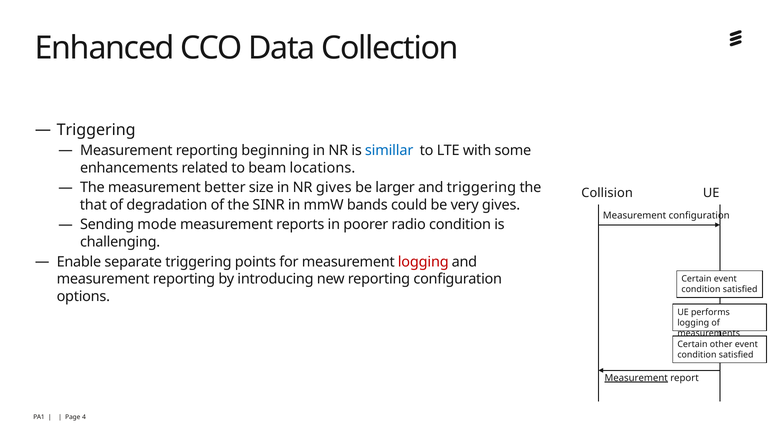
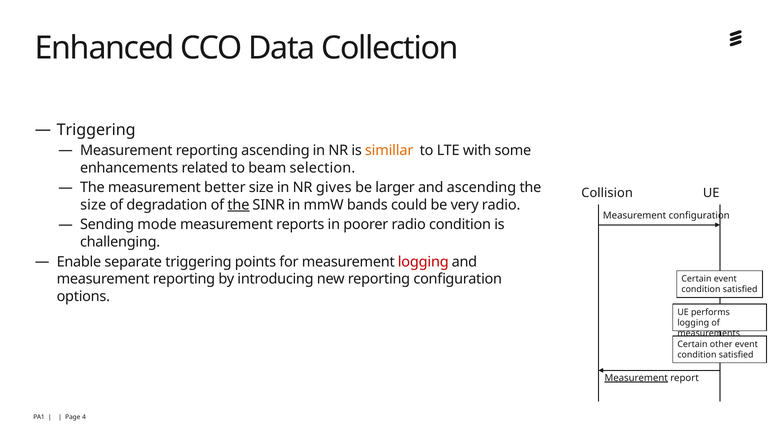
reporting beginning: beginning -> ascending
simillar colour: blue -> orange
locations: locations -> selection
and triggering: triggering -> ascending
that at (93, 205): that -> size
the at (238, 205) underline: none -> present
very gives: gives -> radio
